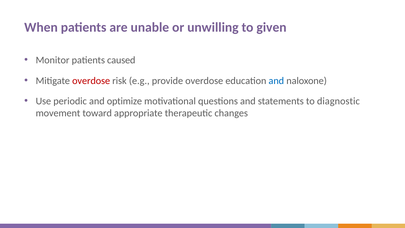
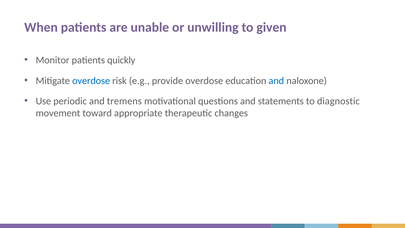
caused: caused -> quickly
overdose at (91, 81) colour: red -> blue
optimize: optimize -> tremens
